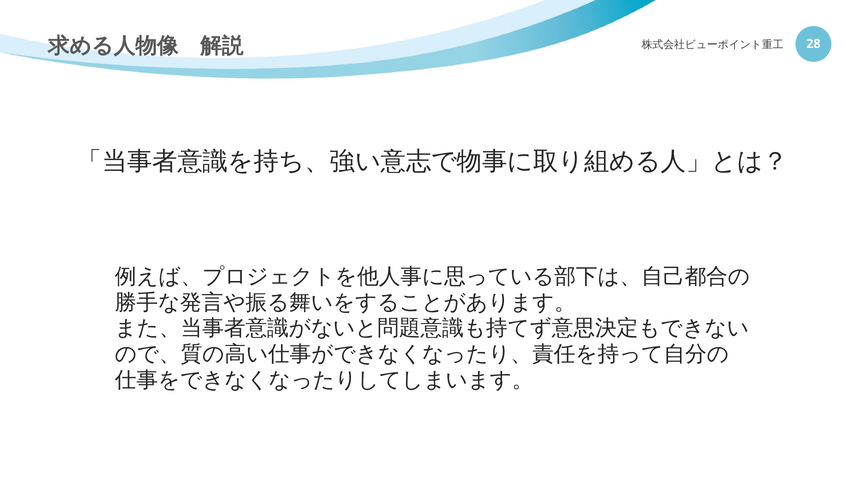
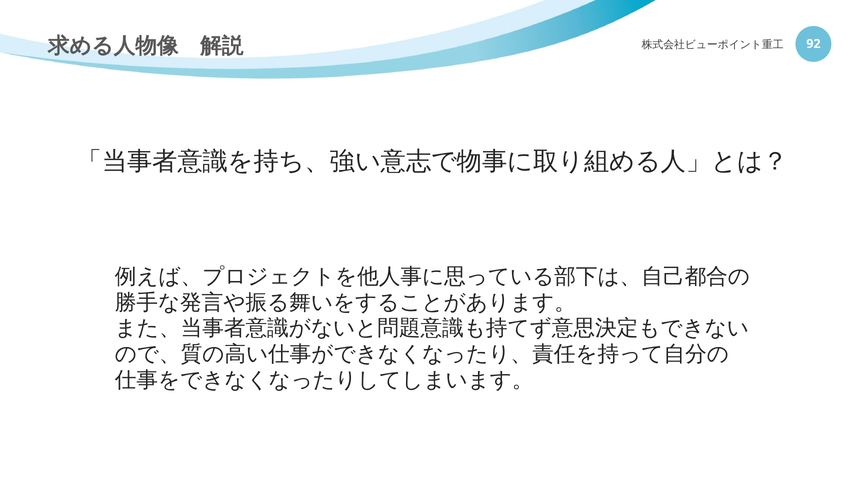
28: 28 -> 92
